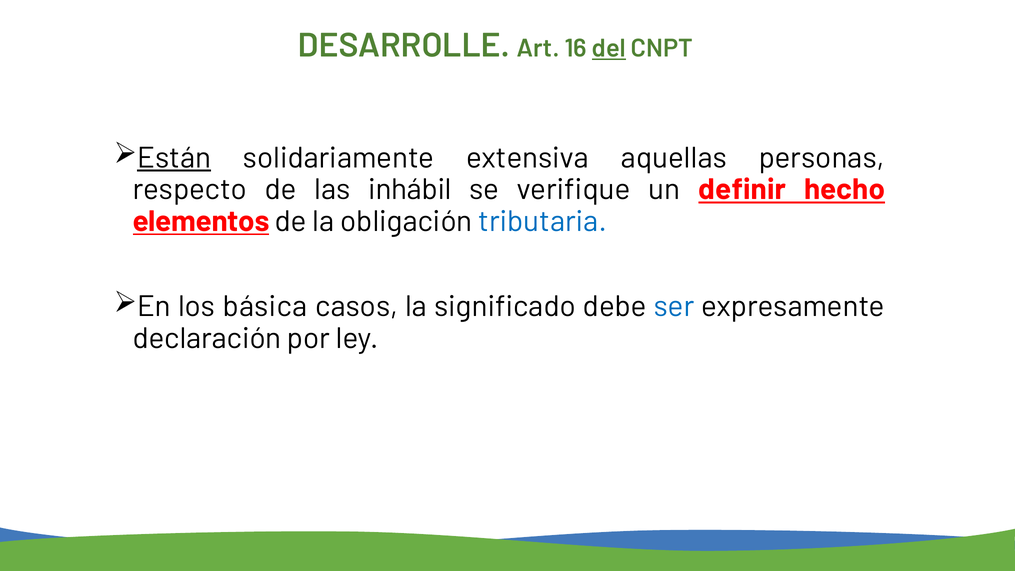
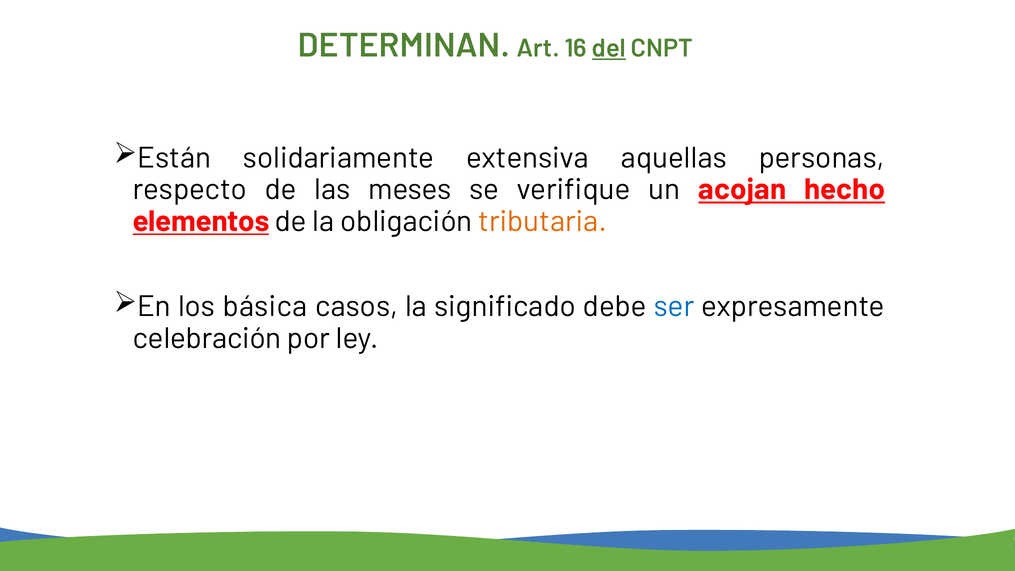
DESARROLLE: DESARROLLE -> DETERMINAN
Están underline: present -> none
inhábil: inhábil -> meses
definir: definir -> acojan
tributaria colour: blue -> orange
declaración: declaración -> celebración
